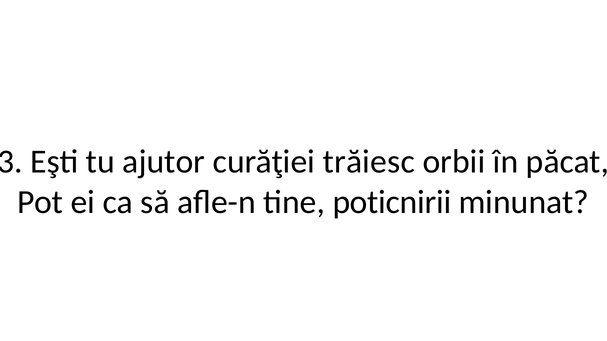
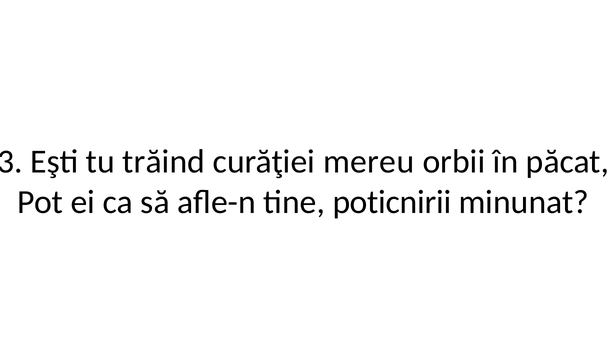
ajutor: ajutor -> trăind
trăiesc: trăiesc -> mereu
